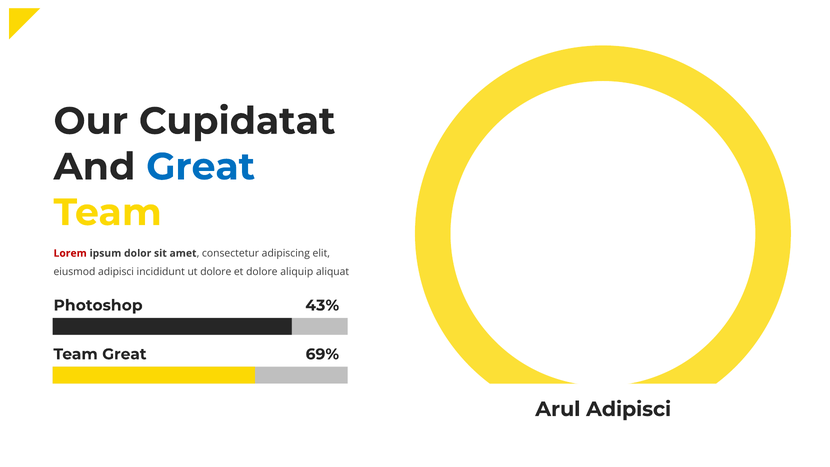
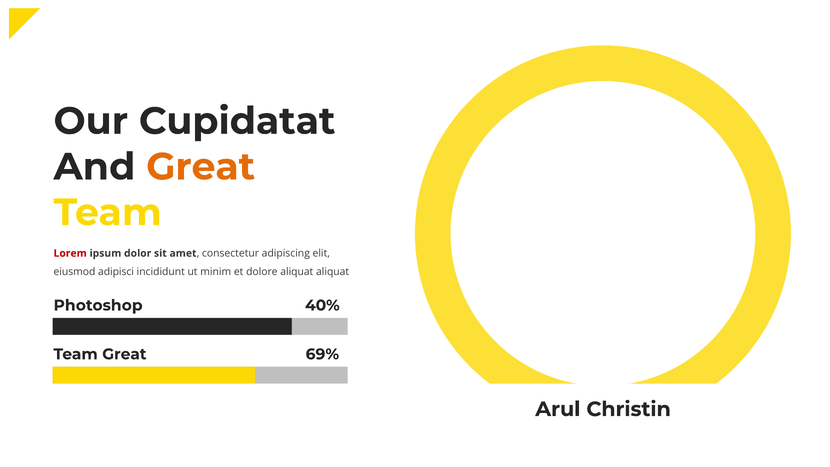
Great at (201, 167) colour: blue -> orange
ut dolore: dolore -> minim
dolore aliquip: aliquip -> aliquat
43%: 43% -> 40%
Arul Adipisci: Adipisci -> Christin
